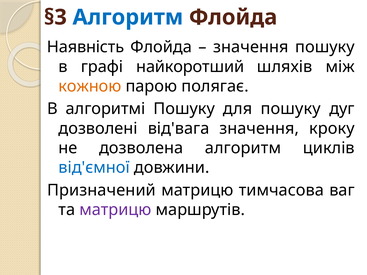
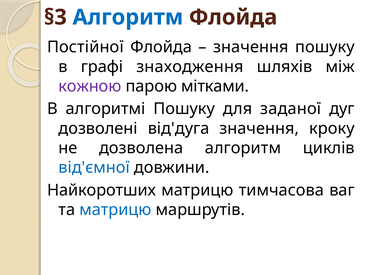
Наявність: Наявність -> Постійної
найкоротший: найкоротший -> знаходження
кожною colour: orange -> purple
полягає: полягає -> мітками
для пошуку: пошуку -> заданої
від'вага: від'вага -> від'дуга
Призначений: Призначений -> Найкоротших
матрицю at (115, 210) colour: purple -> blue
